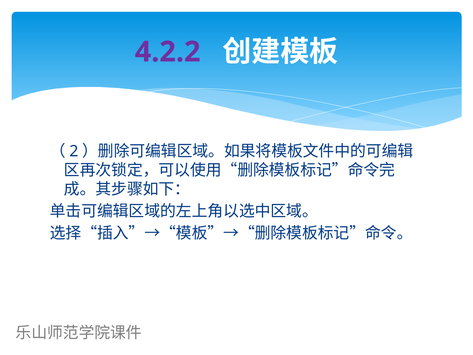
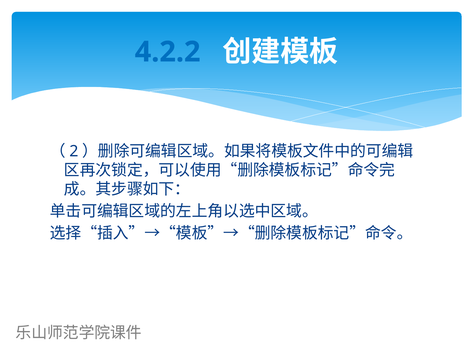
4.2.2 colour: purple -> blue
